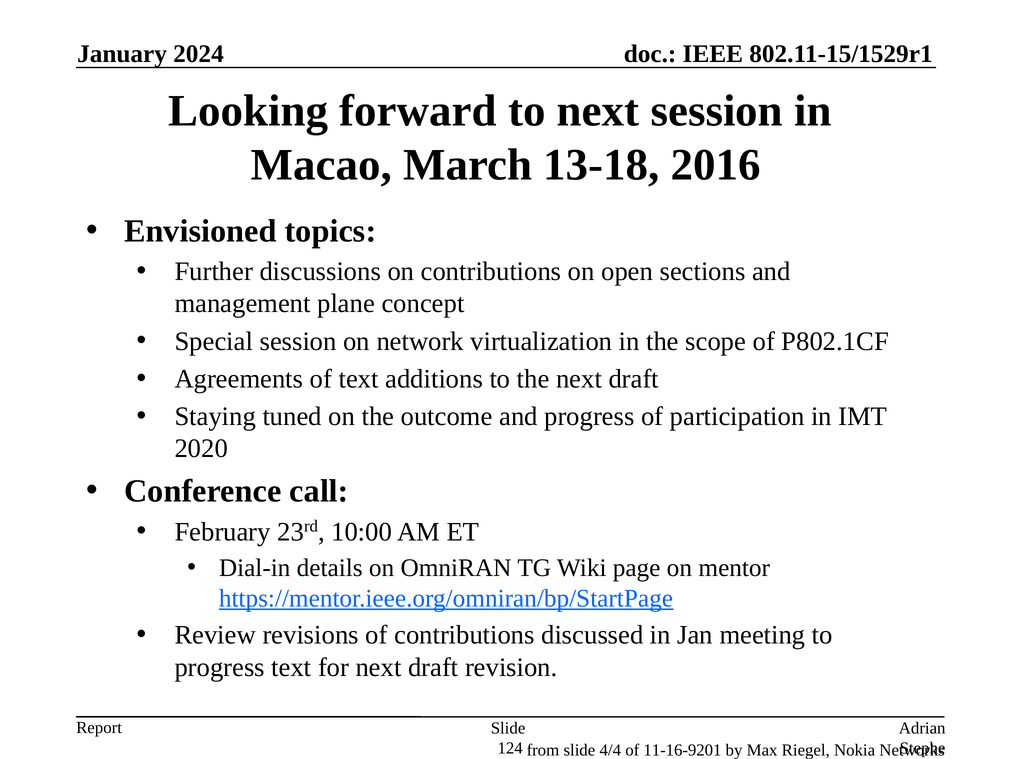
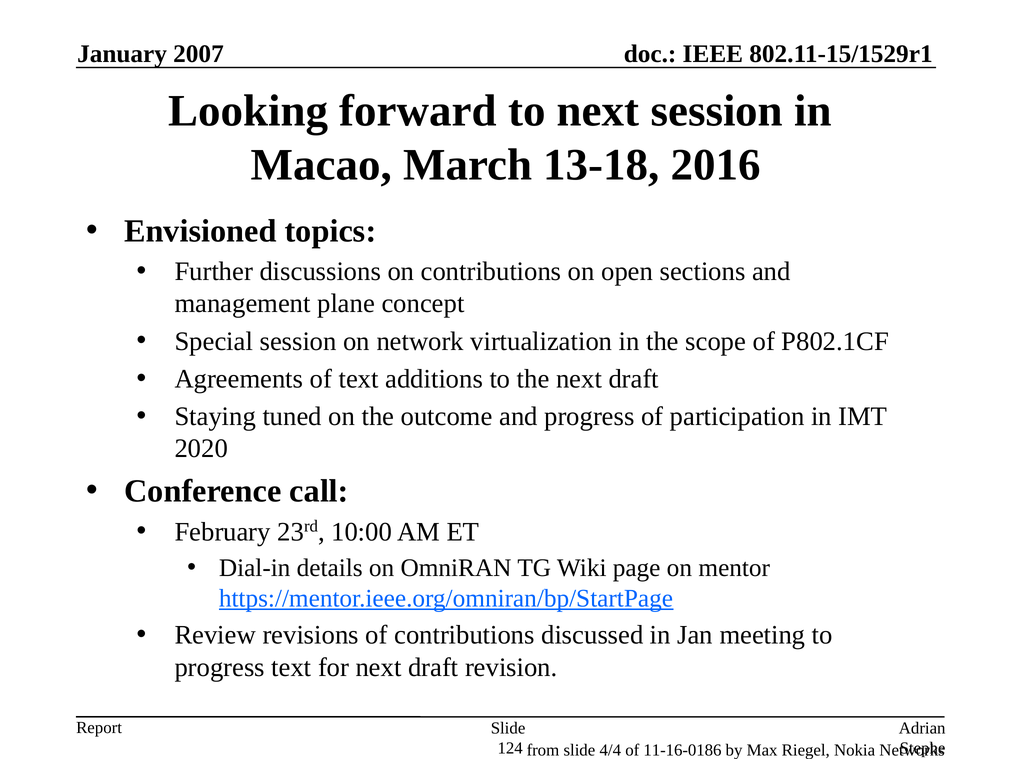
2024: 2024 -> 2007
11-16-9201: 11-16-9201 -> 11-16-0186
